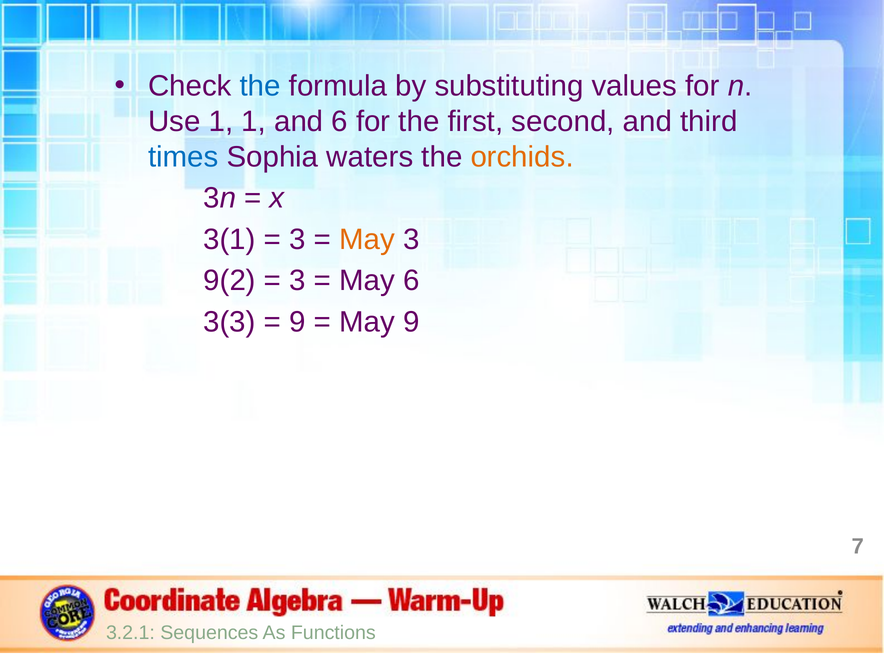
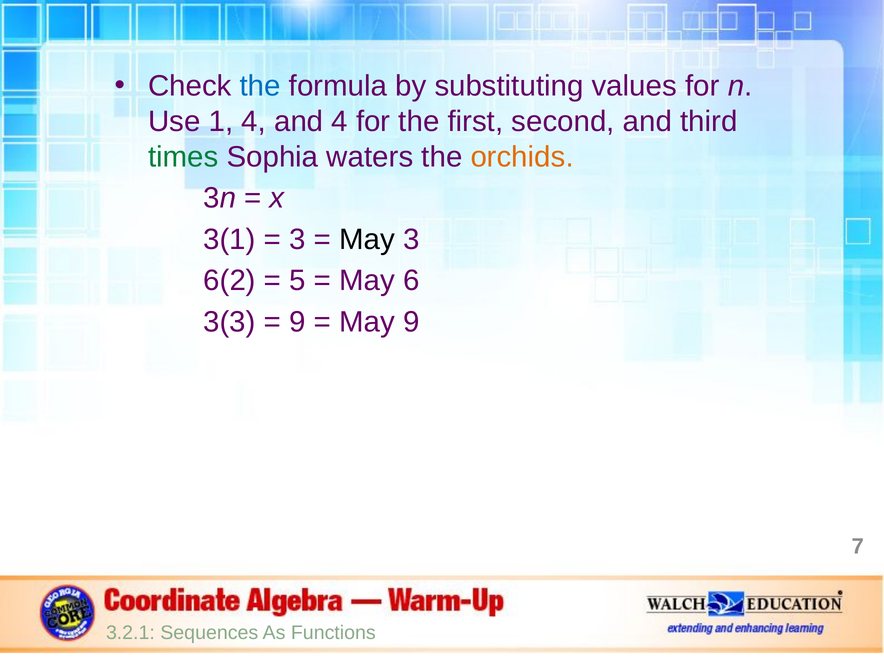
1 1: 1 -> 4
and 6: 6 -> 4
times colour: blue -> green
May at (367, 239) colour: orange -> black
9(2: 9(2 -> 6(2
3 at (297, 281): 3 -> 5
